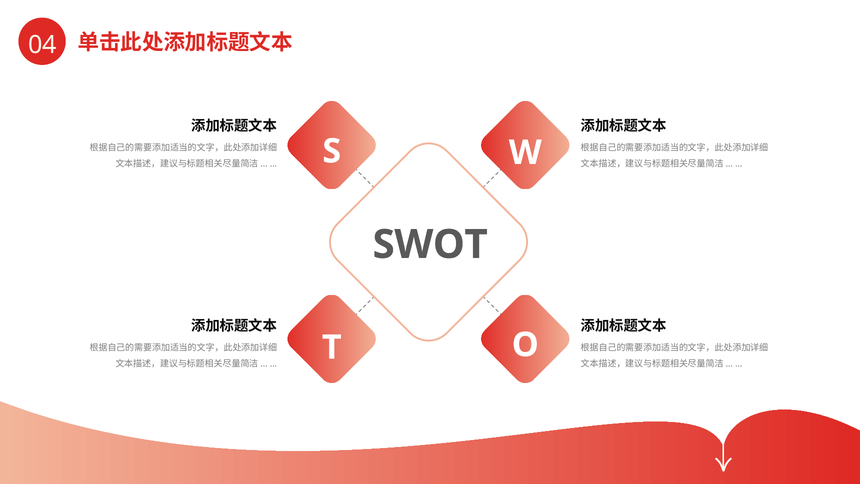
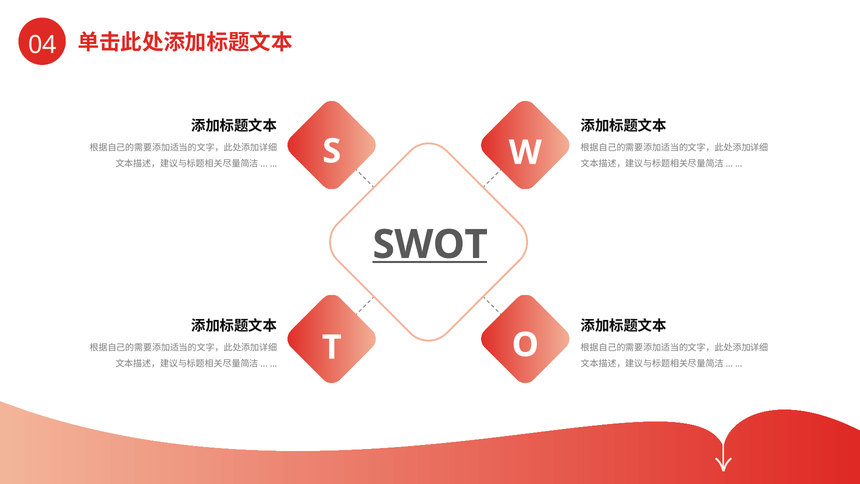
SWOT underline: none -> present
